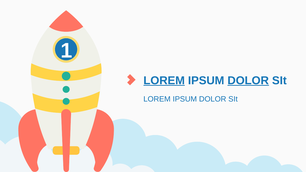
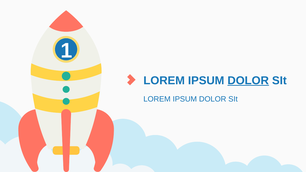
LOREM at (164, 81) underline: present -> none
